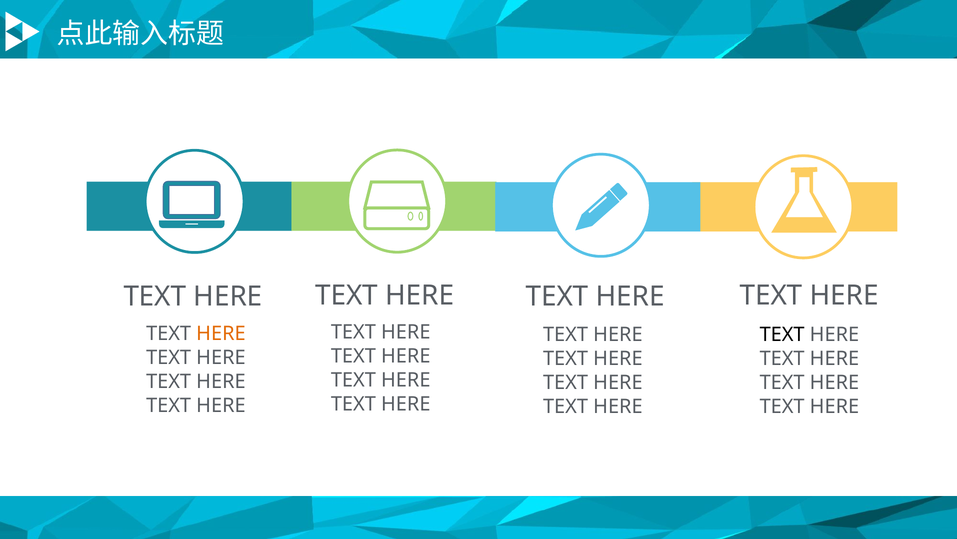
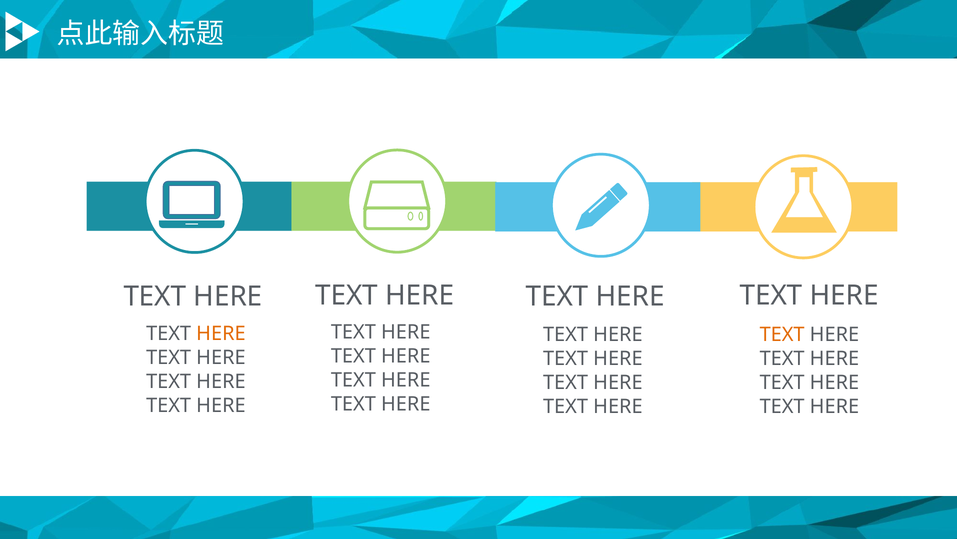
TEXT at (782, 334) colour: black -> orange
